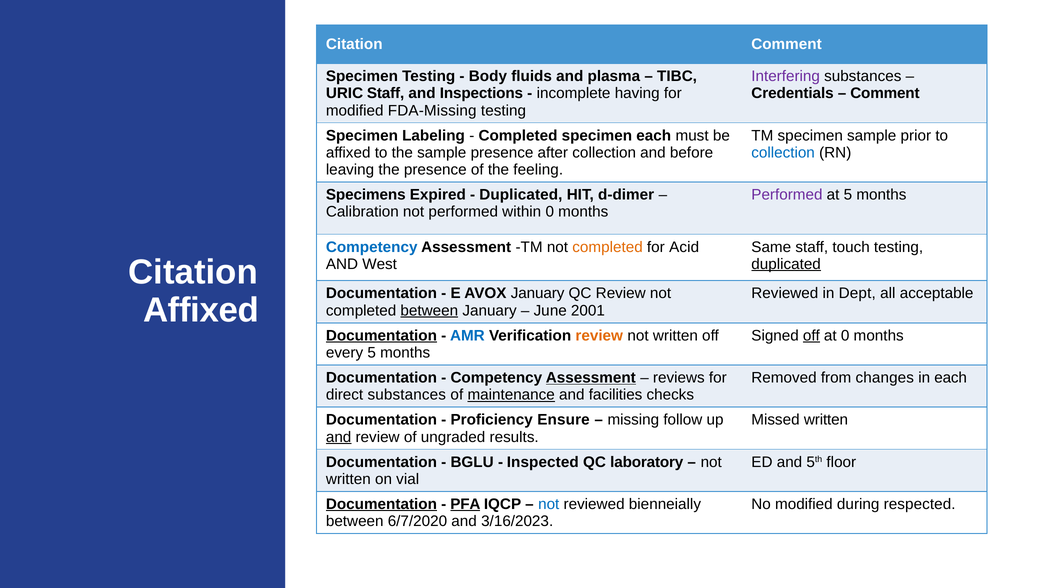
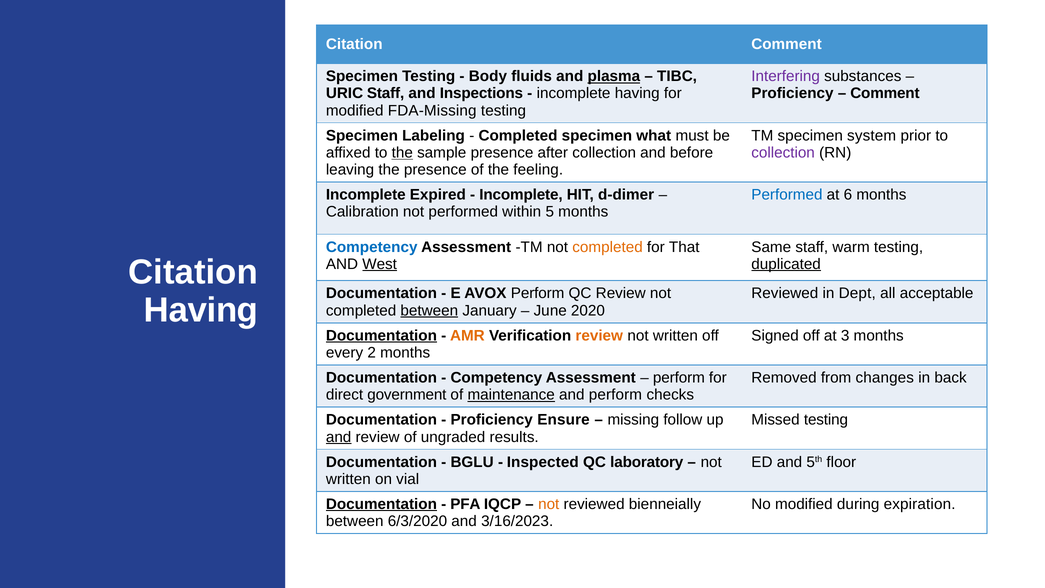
plasma underline: none -> present
Credentials at (792, 93): Credentials -> Proficiency
specimen each: each -> what
specimen sample: sample -> system
the at (402, 153) underline: none -> present
collection at (783, 153) colour: blue -> purple
Specimens at (366, 195): Specimens -> Incomplete
Duplicated at (521, 195): Duplicated -> Incomplete
Performed at (787, 195) colour: purple -> blue
at 5: 5 -> 6
within 0: 0 -> 5
Acid: Acid -> That
touch: touch -> warm
West underline: none -> present
AVOX January: January -> Perform
Affixed at (201, 310): Affixed -> Having
2001: 2001 -> 2020
AMR colour: blue -> orange
off at (811, 335) underline: present -> none
at 0: 0 -> 3
every 5: 5 -> 2
Assessment at (591, 378) underline: present -> none
reviews at (679, 378): reviews -> perform
in each: each -> back
direct substances: substances -> government
and facilities: facilities -> perform
Missed written: written -> testing
PFA underline: present -> none
not at (549, 504) colour: blue -> orange
respected: respected -> expiration
6/7/2020: 6/7/2020 -> 6/3/2020
